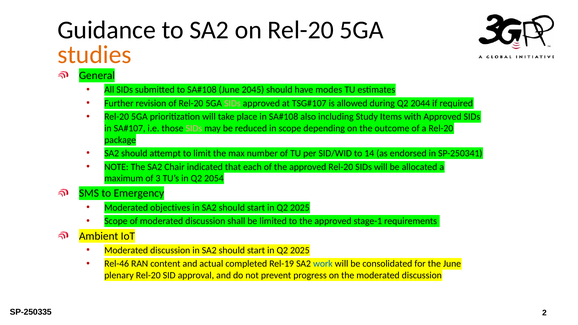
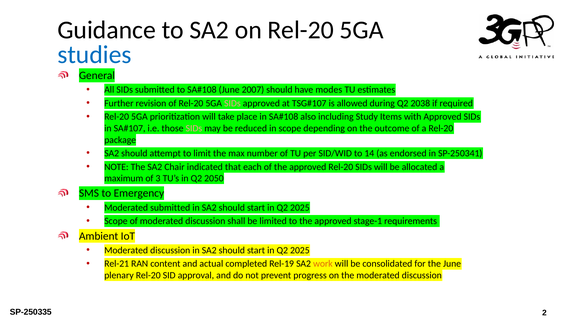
studies colour: orange -> blue
2045: 2045 -> 2007
2044: 2044 -> 2038
2054: 2054 -> 2050
Moderated objectives: objectives -> submitted
Rel-46: Rel-46 -> Rel-21
work colour: blue -> orange
